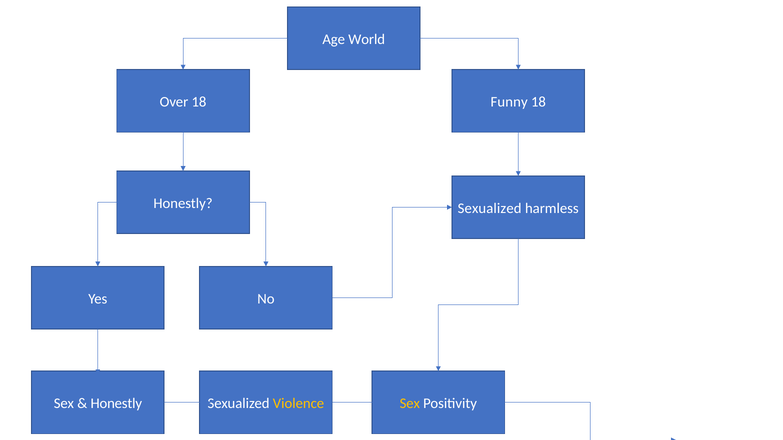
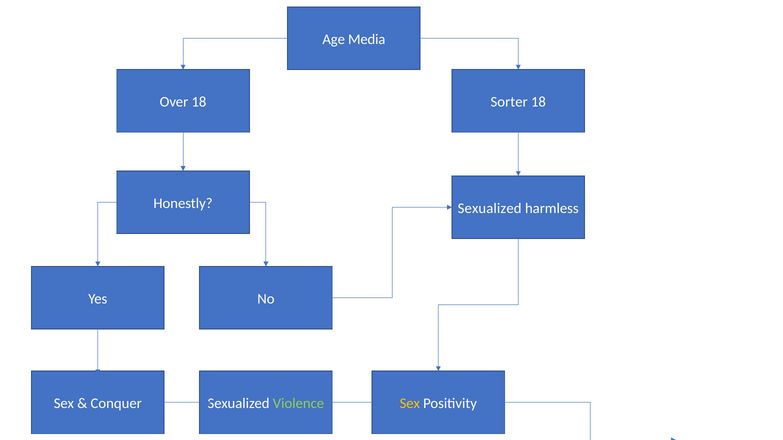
World: World -> Media
Funny: Funny -> Sorter
Honestly at (116, 404): Honestly -> Conquer
Violence colour: yellow -> light green
